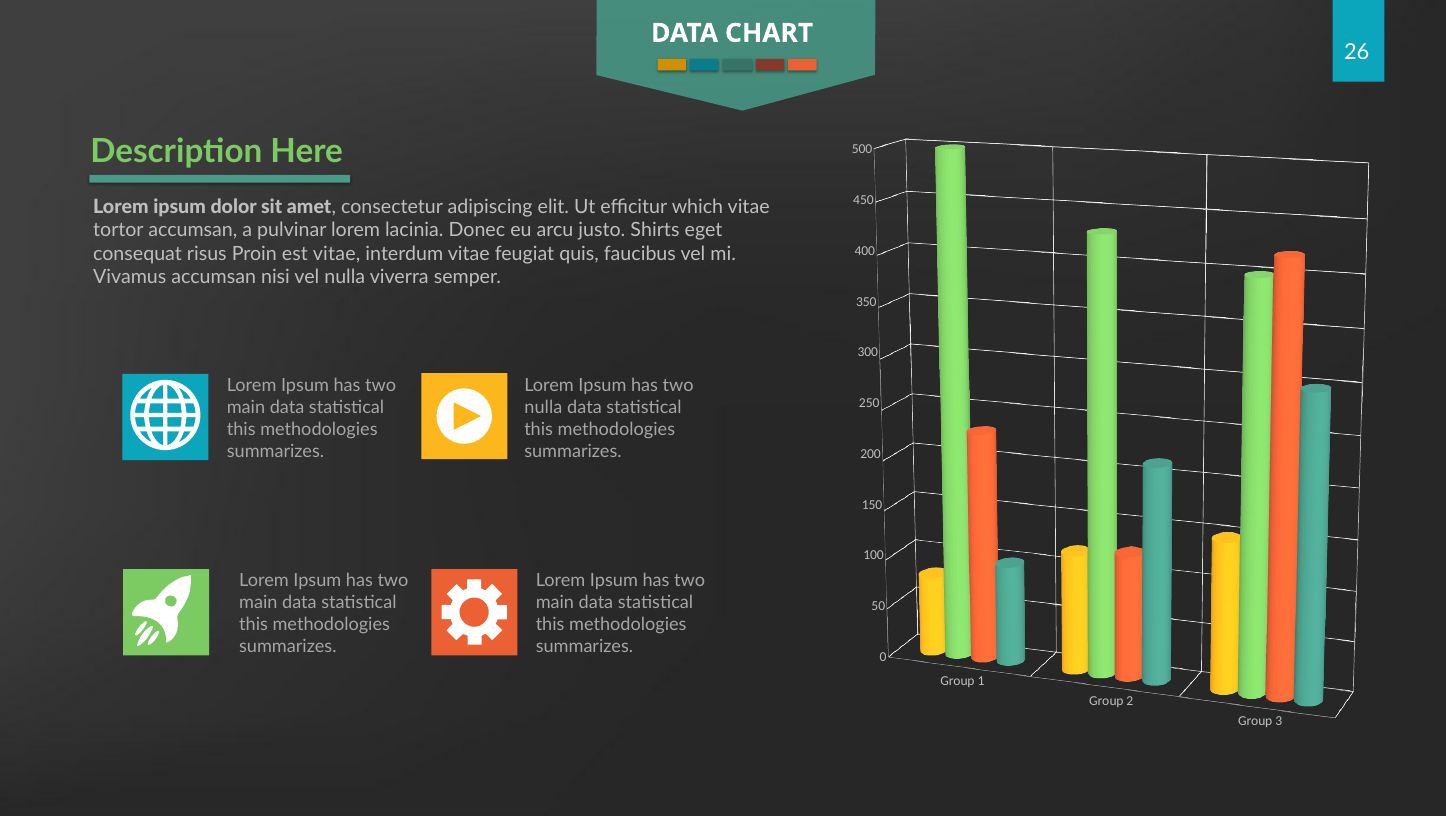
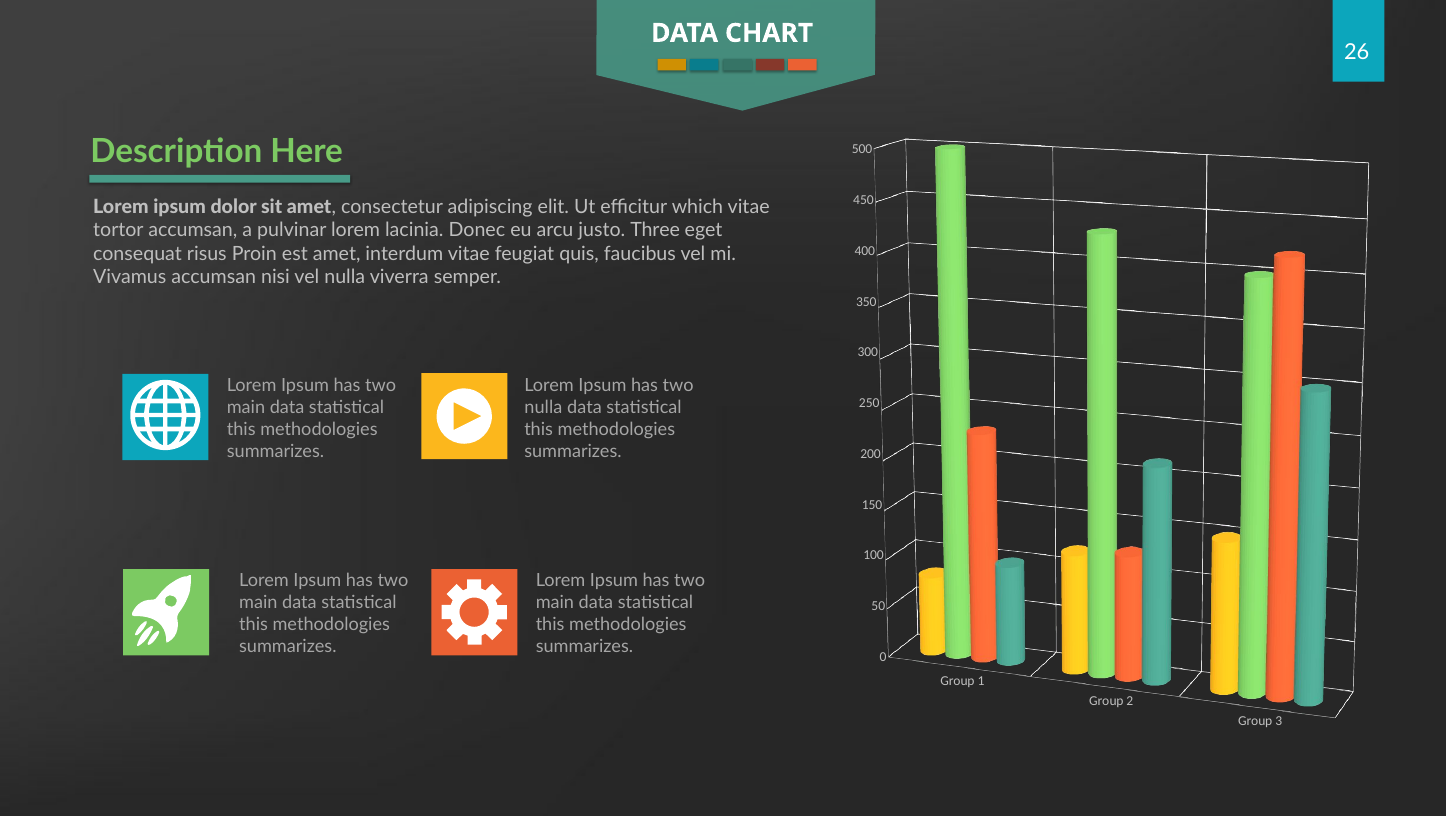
Shirts: Shirts -> Three
est vitae: vitae -> amet
